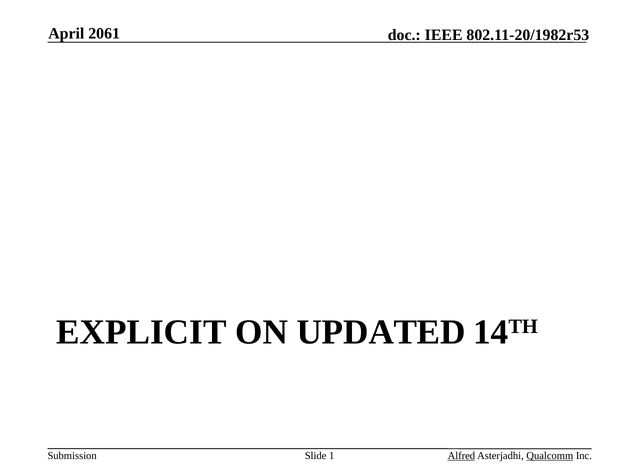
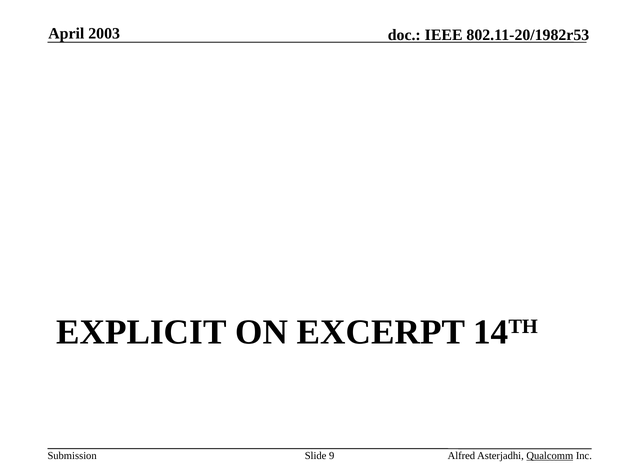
2061: 2061 -> 2003
UPDATED: UPDATED -> EXCERPT
1: 1 -> 9
Alfred underline: present -> none
